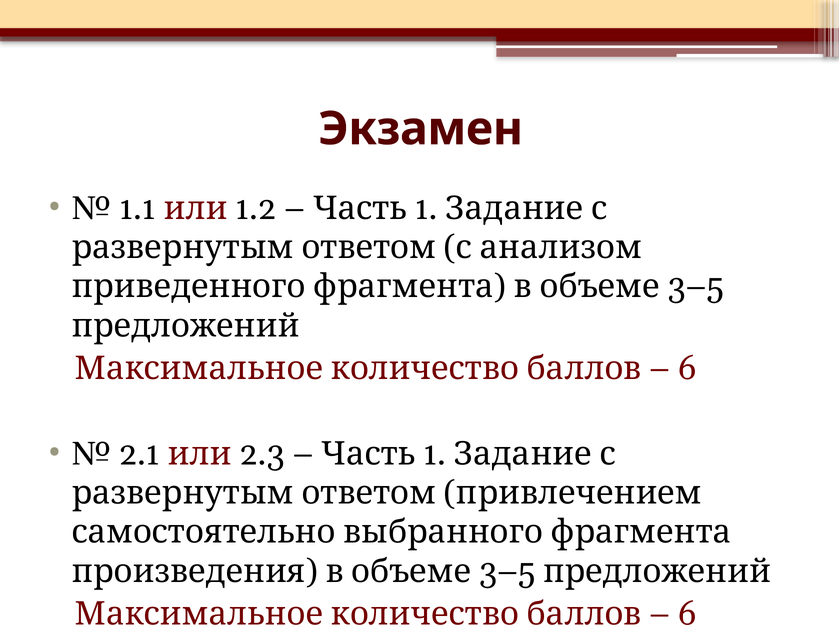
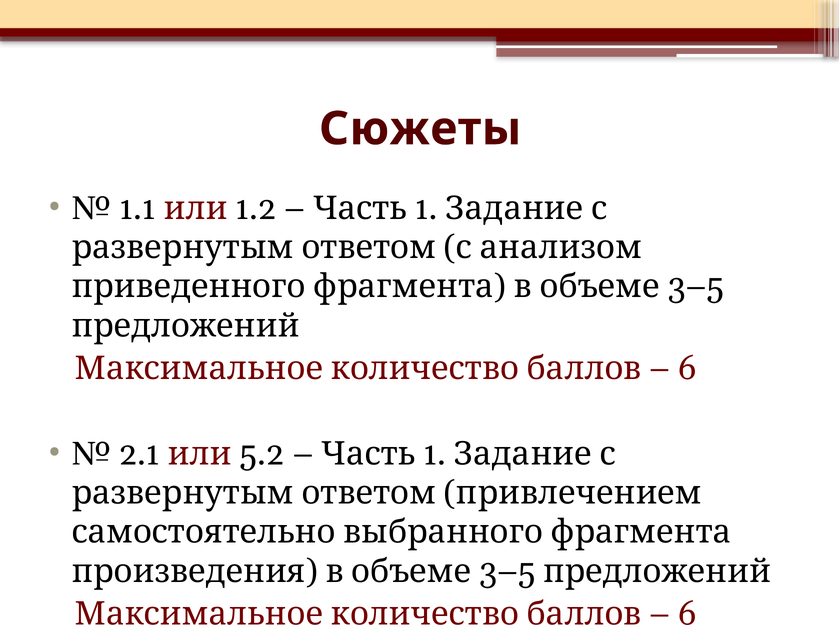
Экзамен: Экзамен -> Сюжеты
2.3: 2.3 -> 5.2
